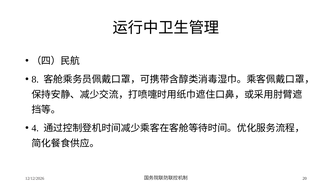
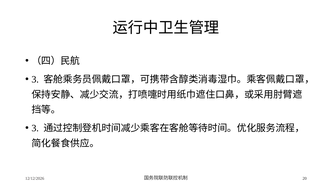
8 at (35, 79): 8 -> 3
4 at (35, 128): 4 -> 3
